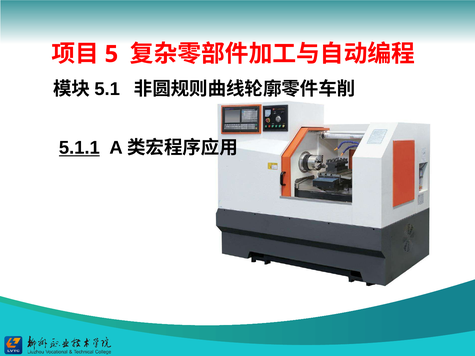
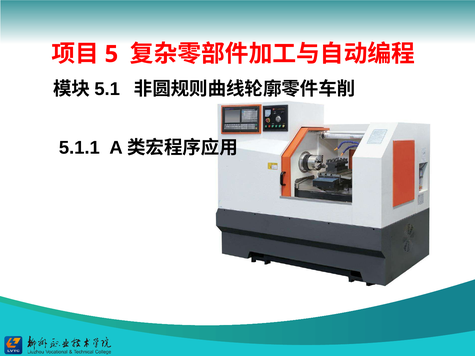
5.1.1 underline: present -> none
